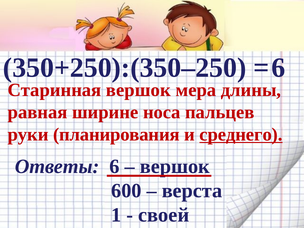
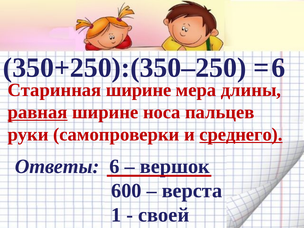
Старинная вершок: вершок -> ширине
равная underline: none -> present
планирования: планирования -> самопроверки
